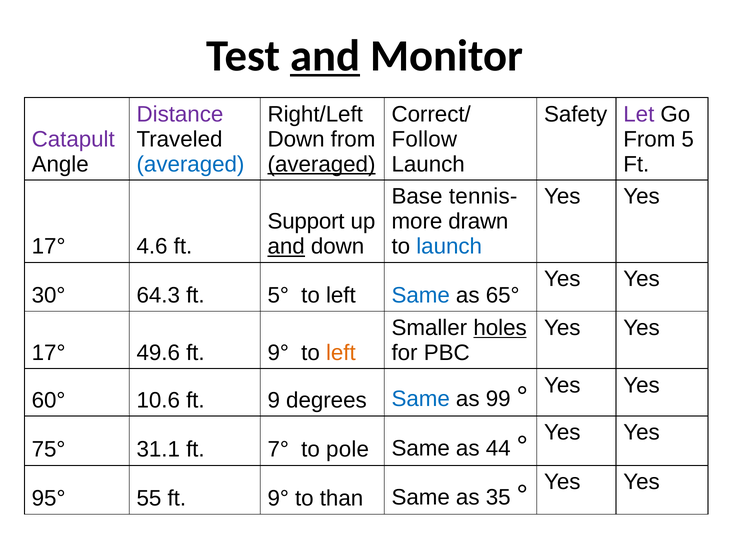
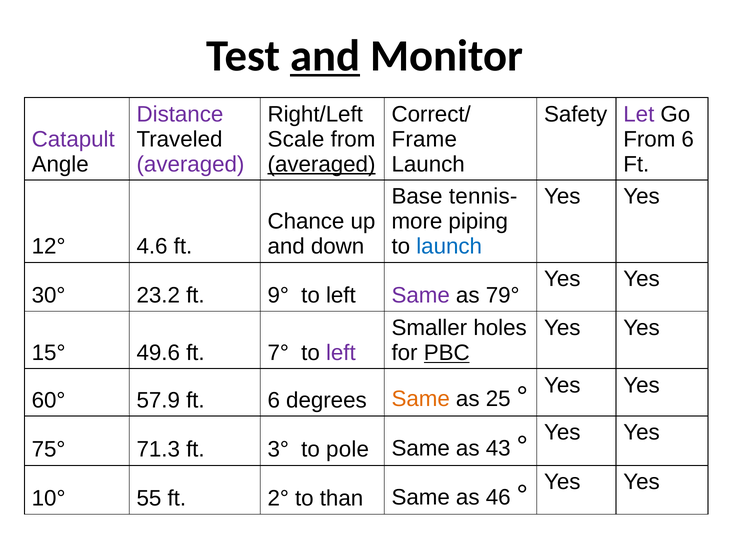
Down at (296, 139): Down -> Scale
Follow: Follow -> Frame
From 5: 5 -> 6
averaged at (191, 164) colour: blue -> purple
Support: Support -> Chance
drawn: drawn -> piping
17° at (49, 247): 17° -> 12°
and at (286, 247) underline: present -> none
64.3: 64.3 -> 23.2
5°: 5° -> 9°
Same at (421, 296) colour: blue -> purple
65°: 65° -> 79°
holes underline: present -> none
17° at (49, 353): 17° -> 15°
49.6 ft 9°: 9° -> 7°
left at (341, 353) colour: orange -> purple
PBC underline: none -> present
10.6: 10.6 -> 57.9
ft 9: 9 -> 6
Same at (421, 399) colour: blue -> orange
99: 99 -> 25
31.1: 31.1 -> 71.3
7°: 7° -> 3°
44: 44 -> 43
95°: 95° -> 10°
55 ft 9°: 9° -> 2°
35: 35 -> 46
